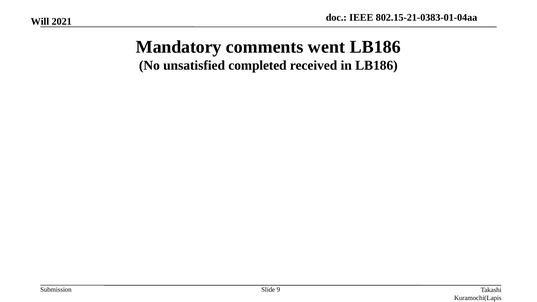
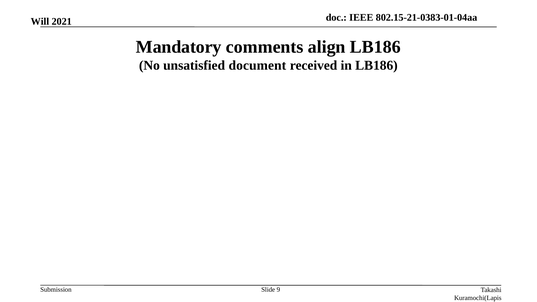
went: went -> align
completed: completed -> document
